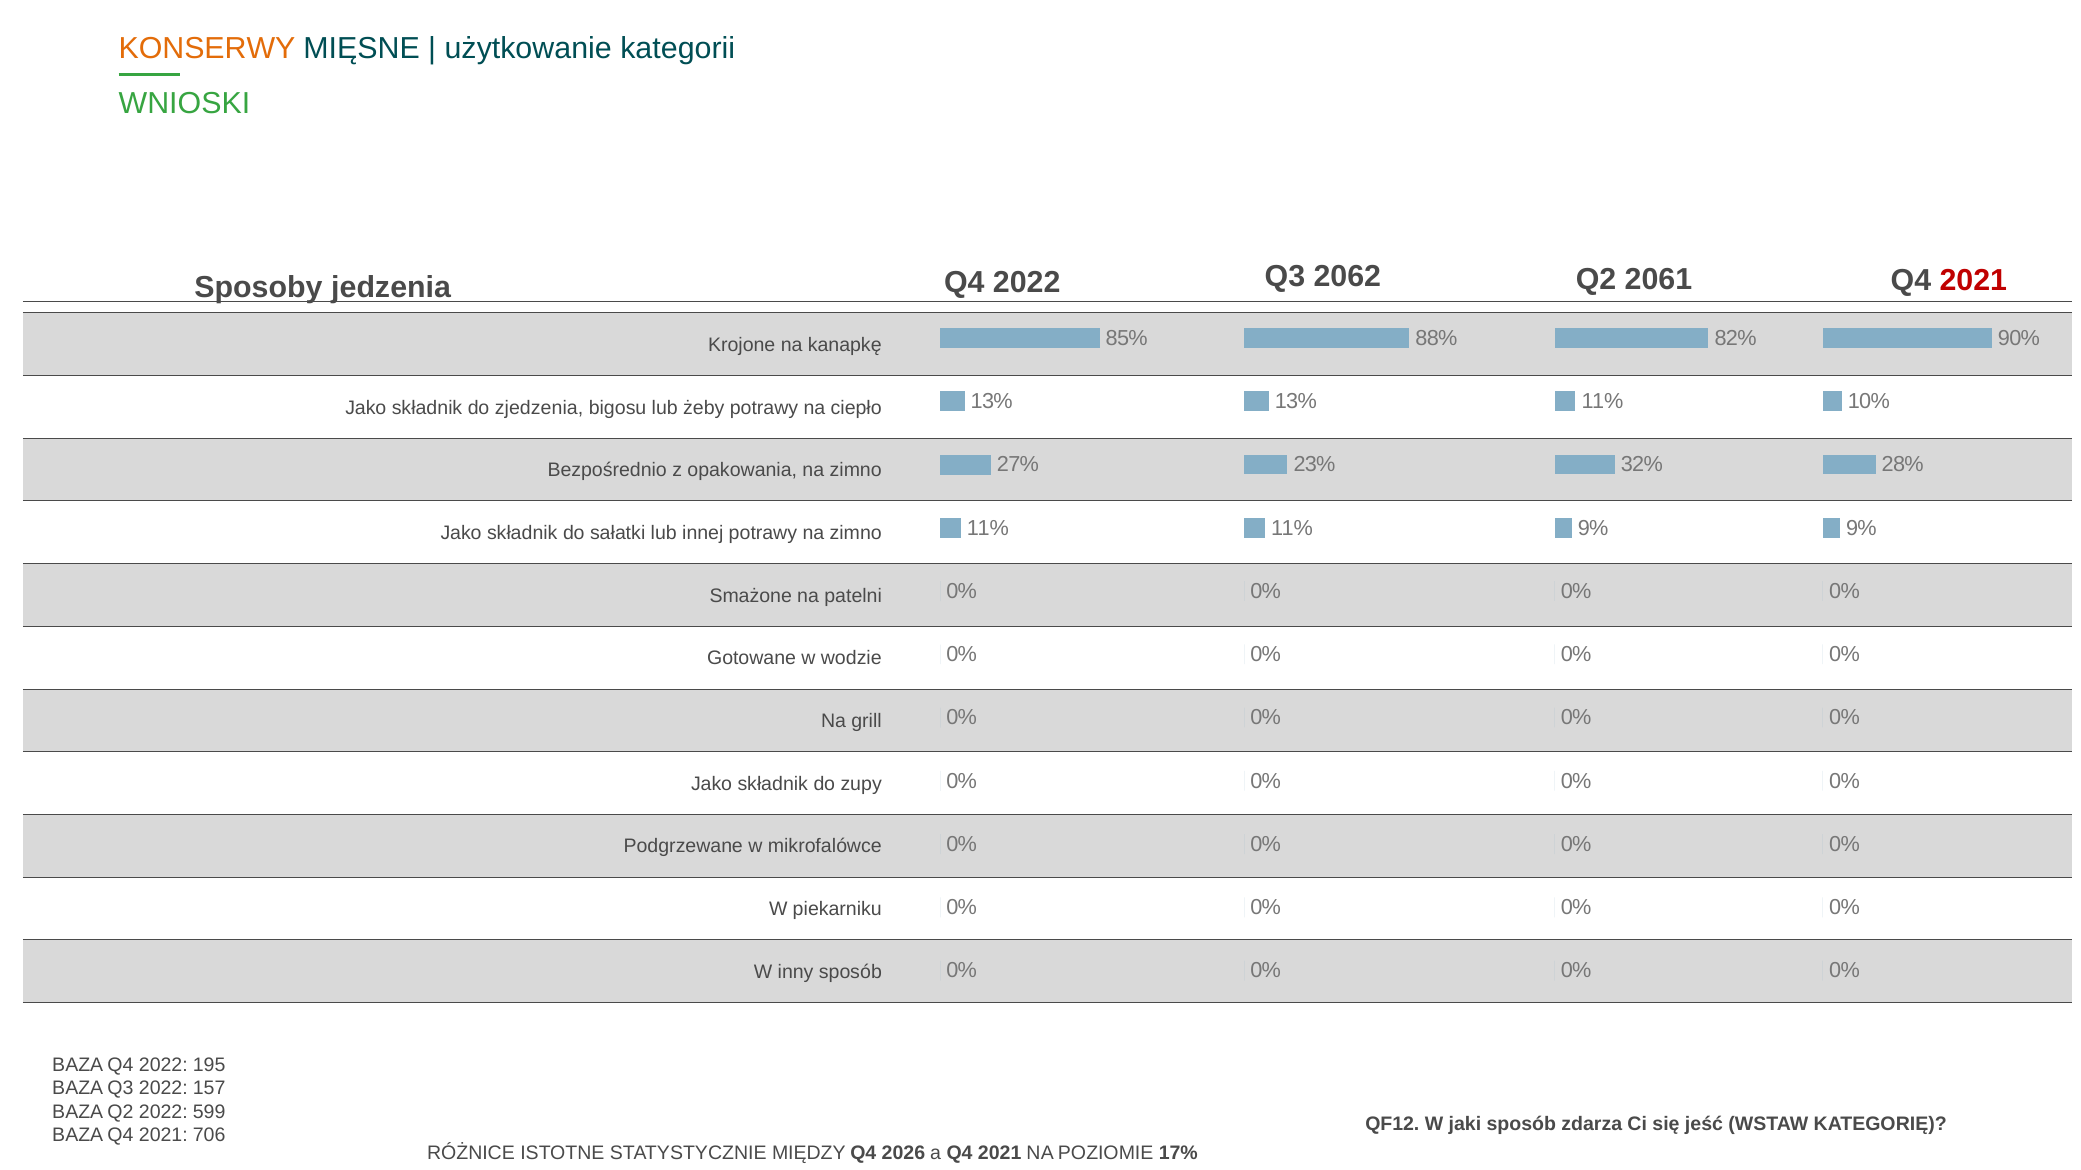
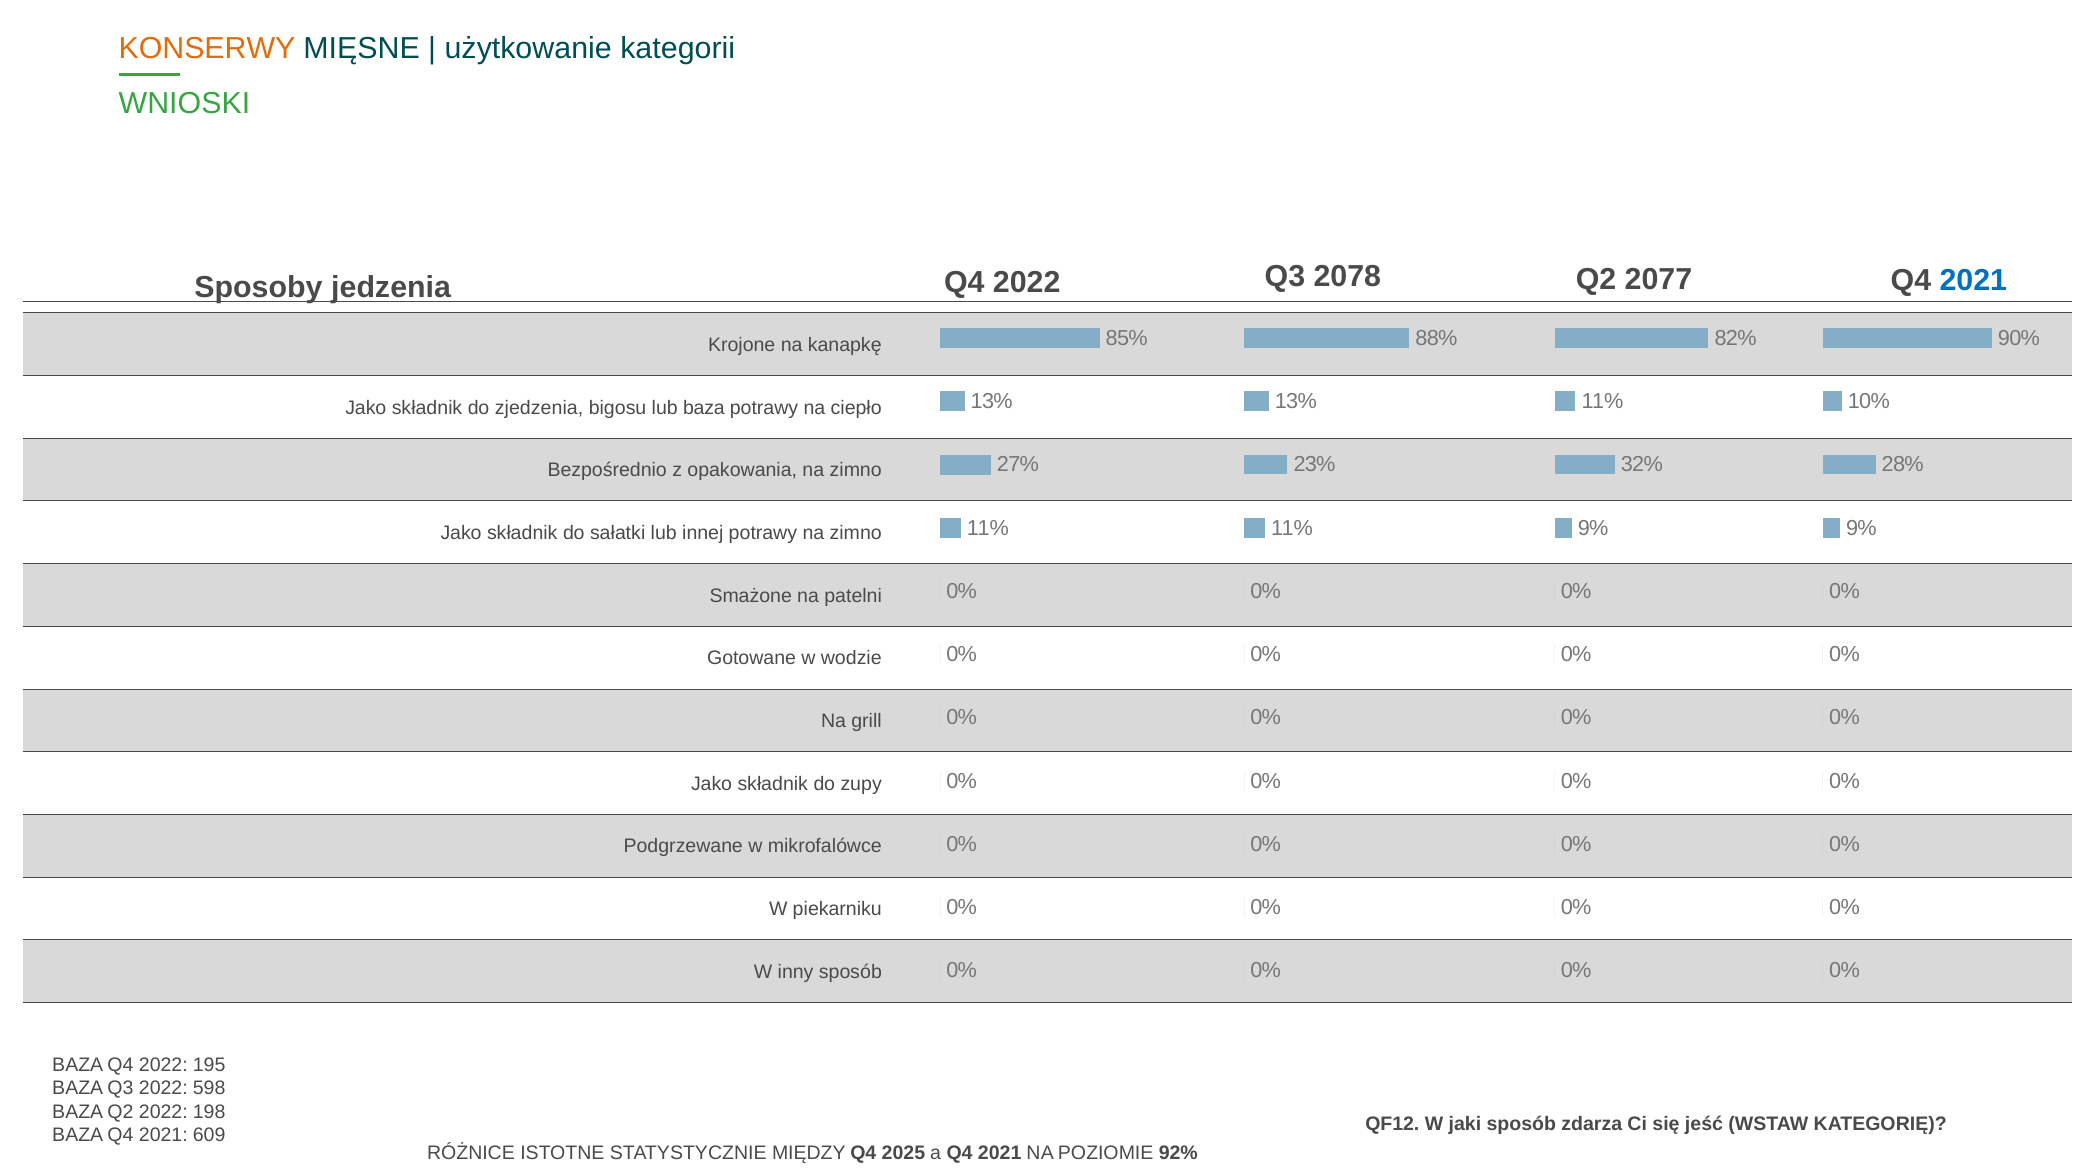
2062: 2062 -> 2078
2061: 2061 -> 2077
2021 at (1973, 281) colour: red -> blue
lub żeby: żeby -> baza
157: 157 -> 598
599: 599 -> 198
706: 706 -> 609
2026: 2026 -> 2025
17%: 17% -> 92%
